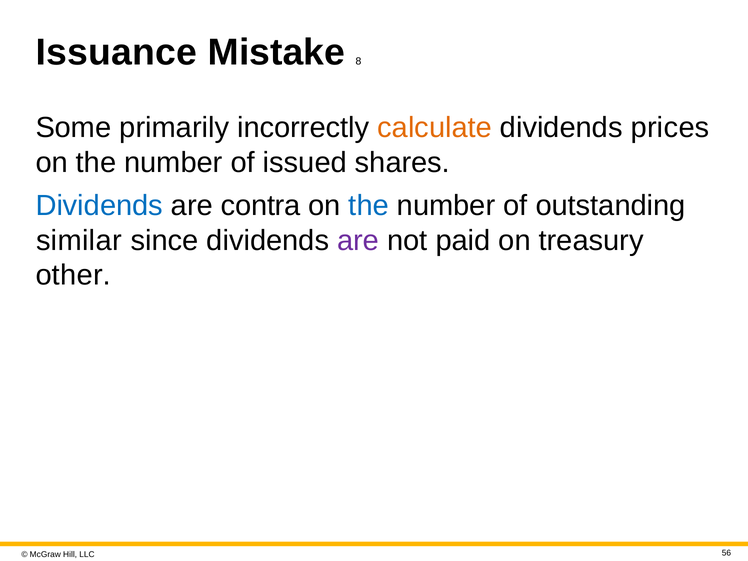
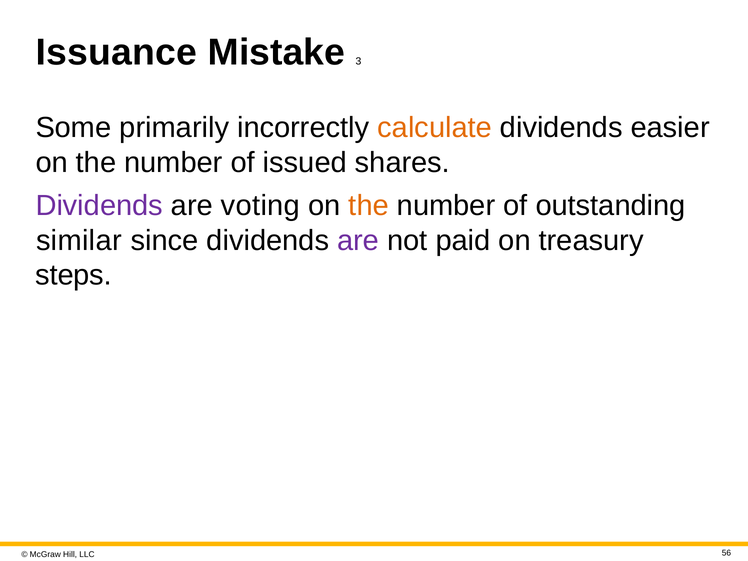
8: 8 -> 3
prices: prices -> easier
Dividends at (99, 206) colour: blue -> purple
contra: contra -> voting
the at (369, 206) colour: blue -> orange
other: other -> steps
